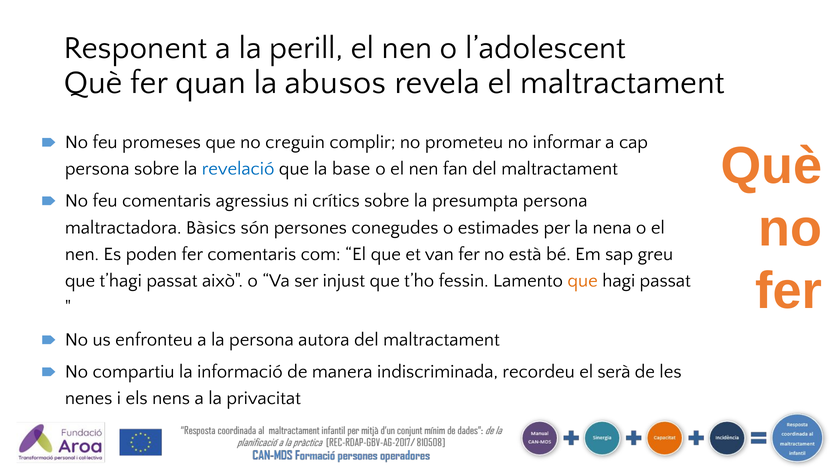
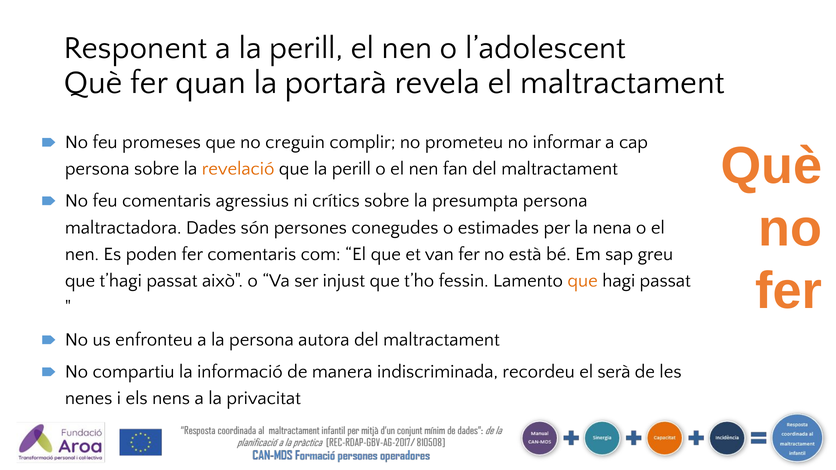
abusos: abusos -> portarà
revelació colour: blue -> orange
que la base: base -> perill
Bàsics: Bàsics -> Dades
